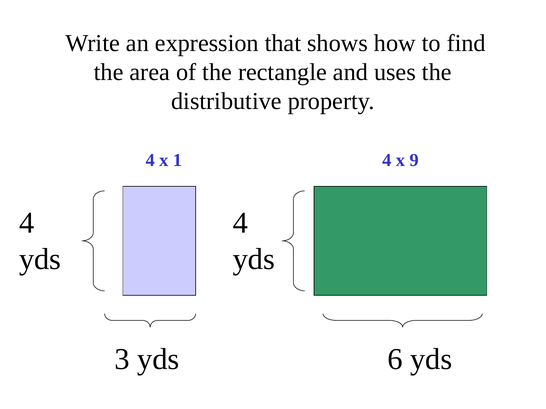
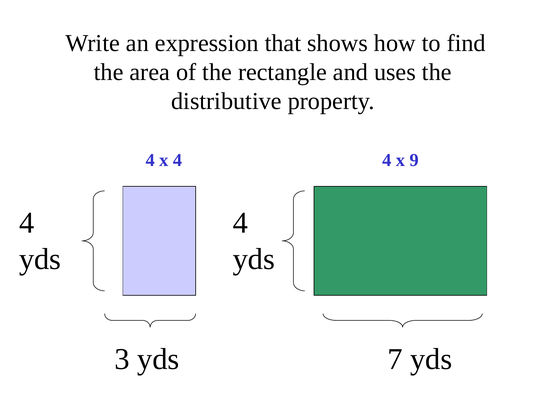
x 1: 1 -> 4
6: 6 -> 7
